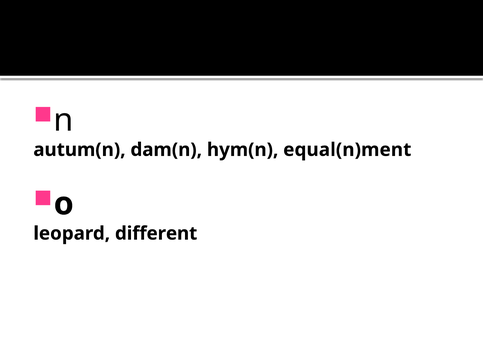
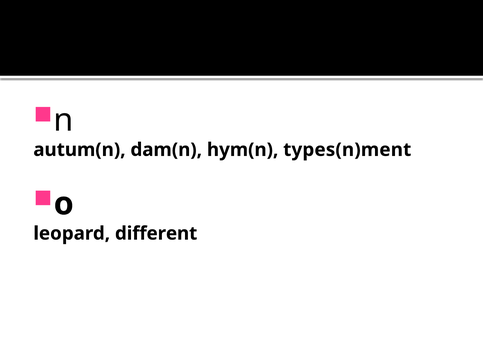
equal(n)ment: equal(n)ment -> types(n)ment
